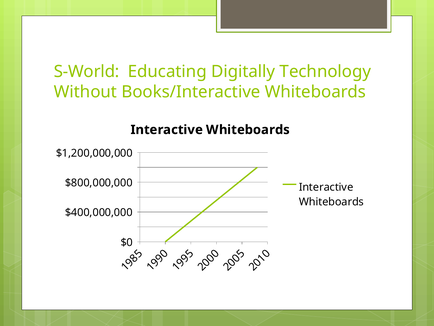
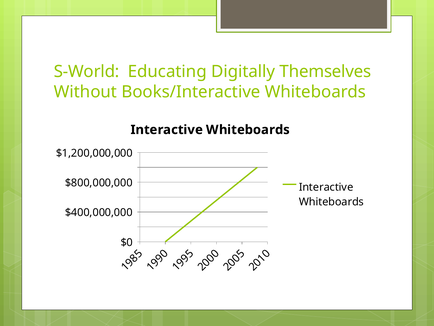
Technology: Technology -> Themselves
